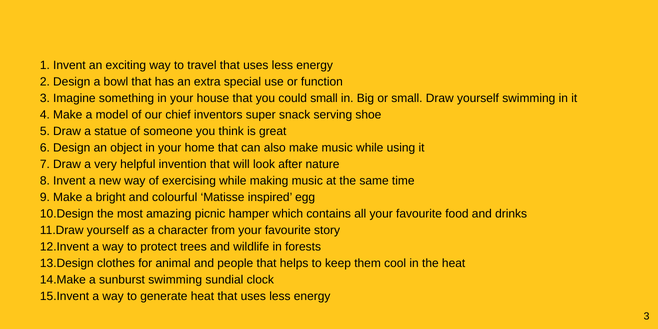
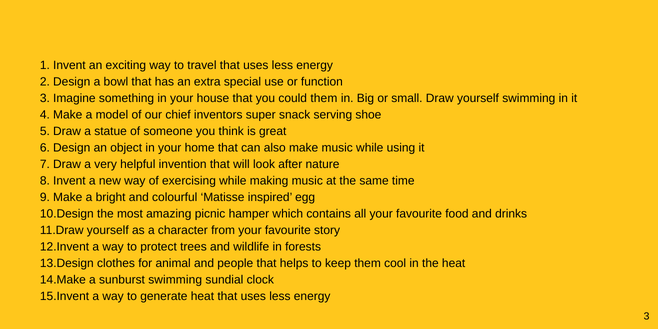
could small: small -> them
